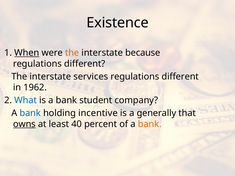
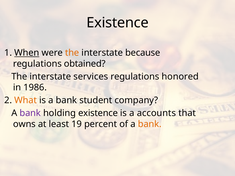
different at (85, 64): different -> obtained
different at (180, 77): different -> honored
1962: 1962 -> 1986
What colour: blue -> orange
bank at (30, 113) colour: blue -> purple
holding incentive: incentive -> existence
generally: generally -> accounts
owns underline: present -> none
40: 40 -> 19
